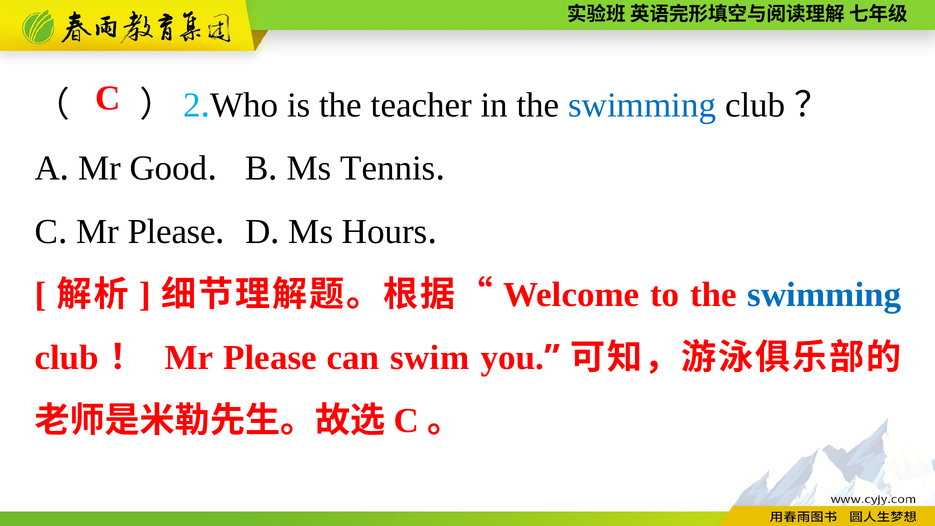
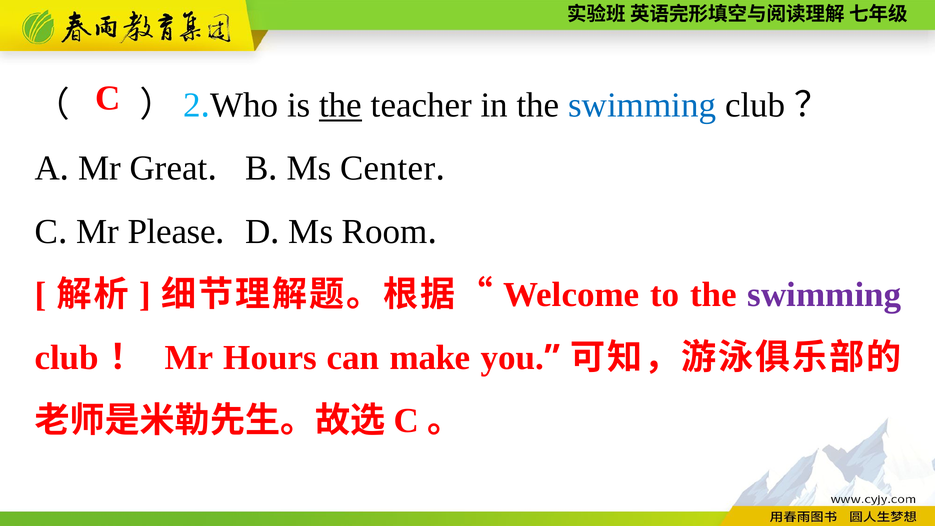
the at (341, 105) underline: none -> present
Good: Good -> Great
Tennis: Tennis -> Center
Hours: Hours -> Room
swimming at (824, 294) colour: blue -> purple
Please at (270, 358): Please -> Hours
swim: swim -> make
